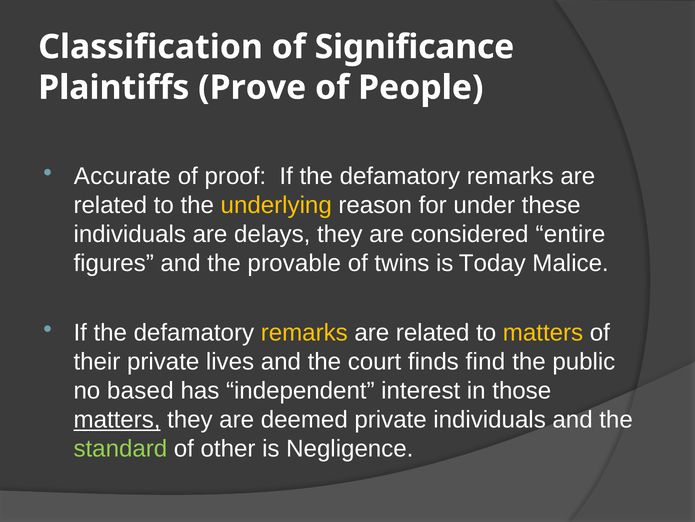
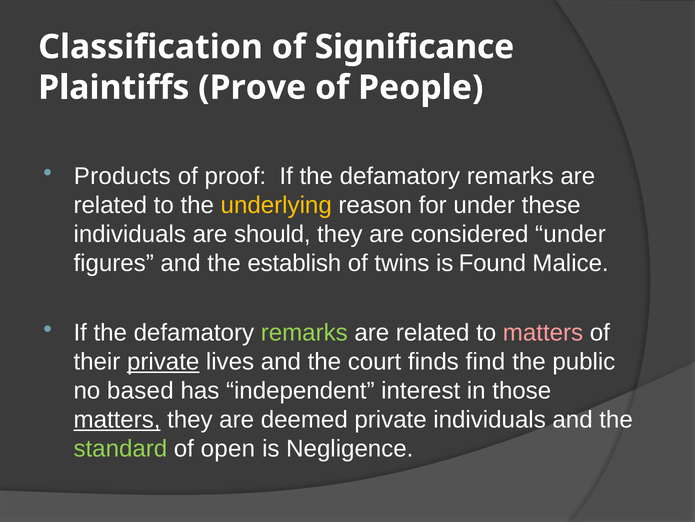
Accurate: Accurate -> Products
delays: delays -> should
considered entire: entire -> under
provable: provable -> establish
Today: Today -> Found
remarks at (304, 332) colour: yellow -> light green
matters at (543, 332) colour: yellow -> pink
private at (163, 361) underline: none -> present
other: other -> open
